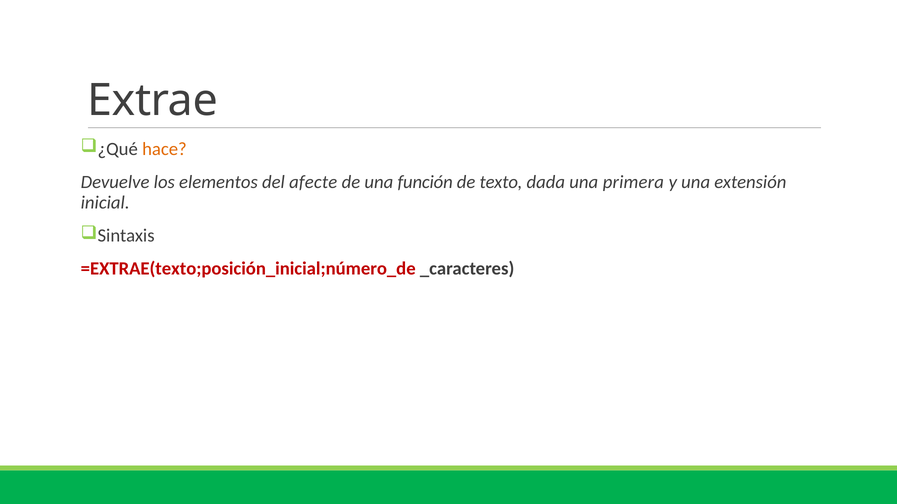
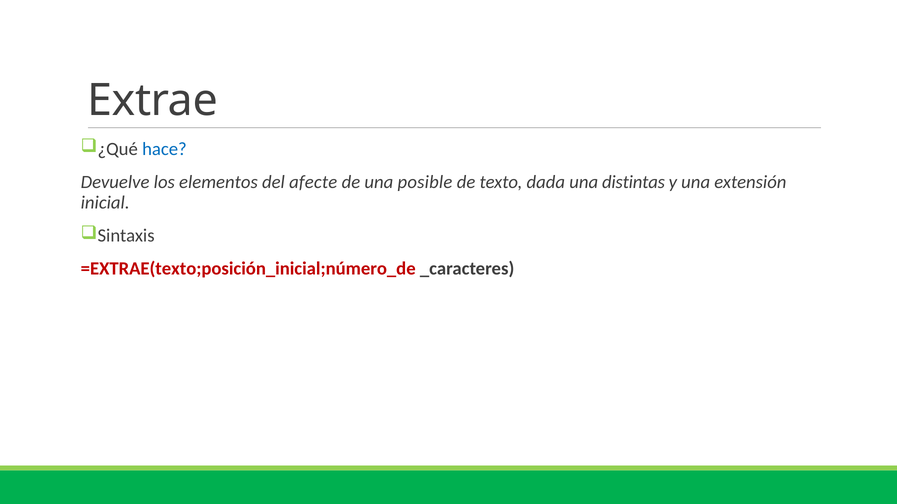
hace colour: orange -> blue
función: función -> posible
primera: primera -> distintas
